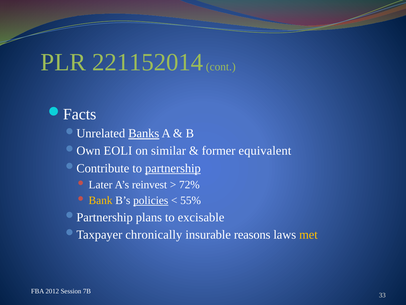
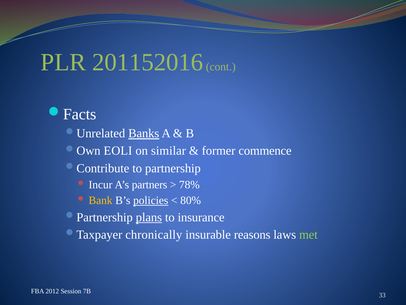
221152014: 221152014 -> 201152016
equivalent: equivalent -> commence
partnership underline: present -> none
Later: Later -> Incur
reinvest: reinvest -> partners
72%: 72% -> 78%
55%: 55% -> 80%
plans underline: none -> present
excisable: excisable -> insurance
met colour: yellow -> light green
